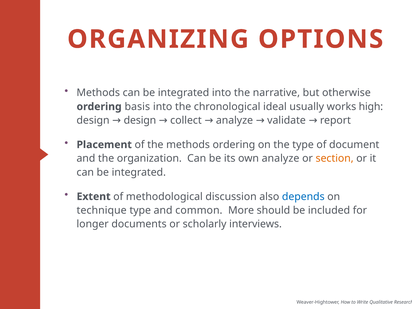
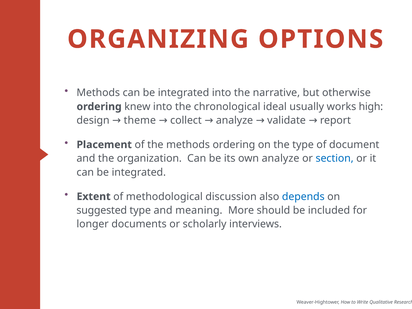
basis: basis -> knew
design design: design -> theme
section colour: orange -> blue
technique: technique -> suggested
common: common -> meaning
